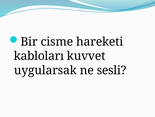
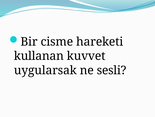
kabloları: kabloları -> kullanan
